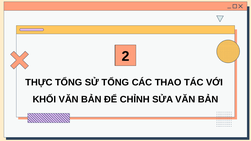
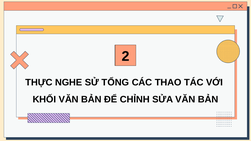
THỰC TỔNG: TỔNG -> NGHE
